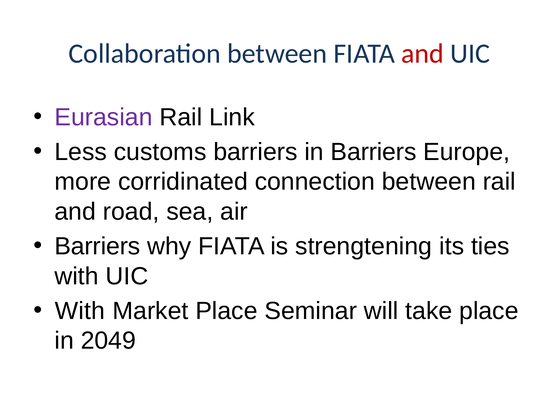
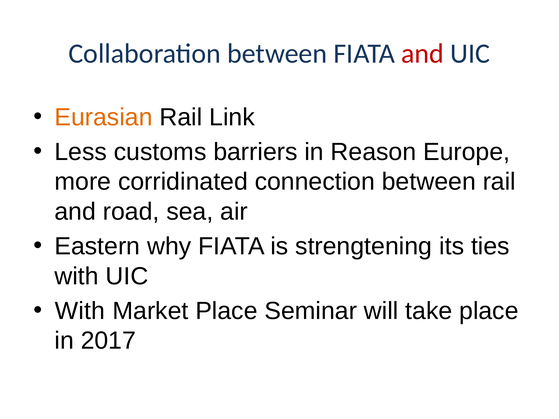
Eurasian colour: purple -> orange
in Barriers: Barriers -> Reason
Barriers at (97, 246): Barriers -> Eastern
2049: 2049 -> 2017
